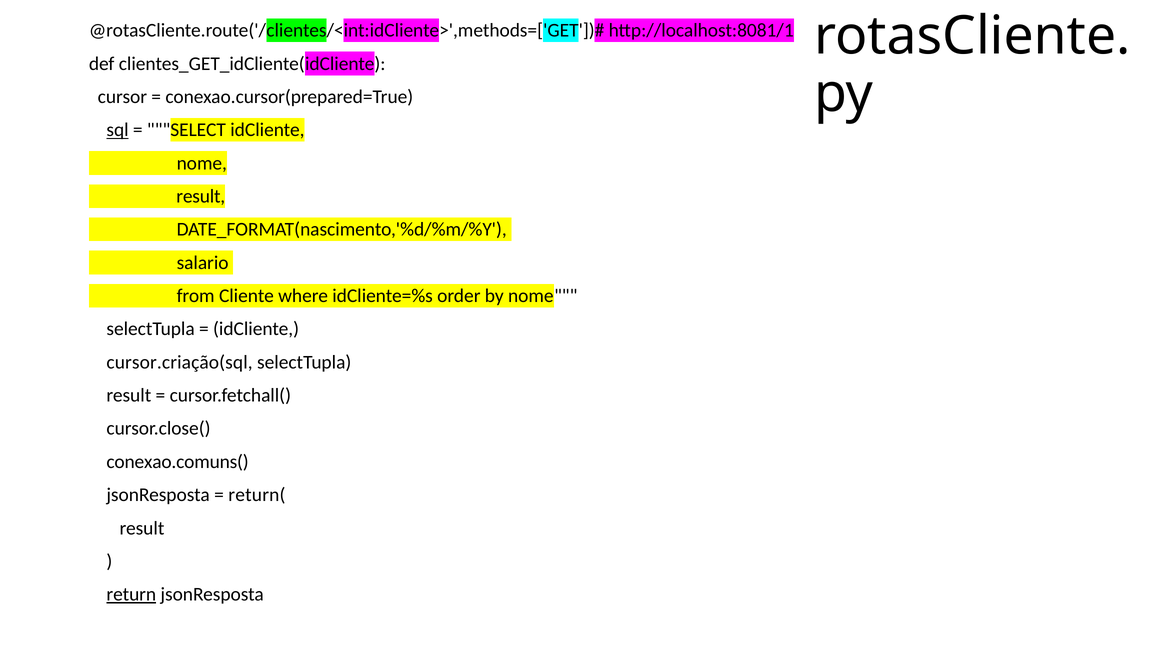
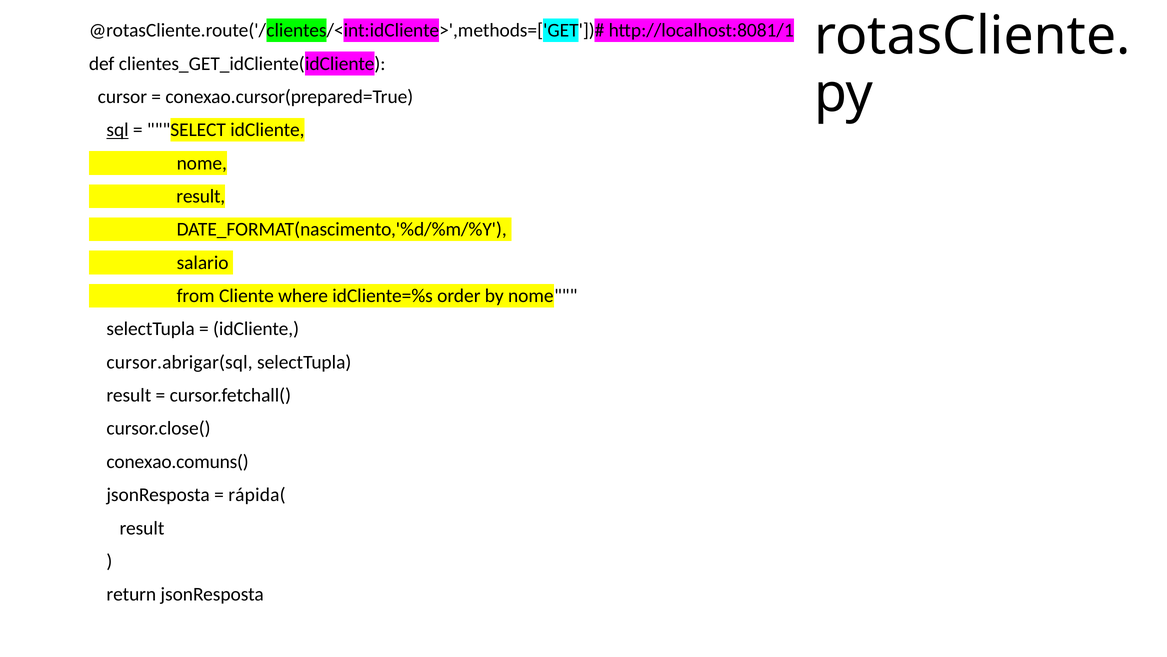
cursor.criação(sql: cursor.criação(sql -> cursor.abrigar(sql
return(: return( -> rápida(
return underline: present -> none
